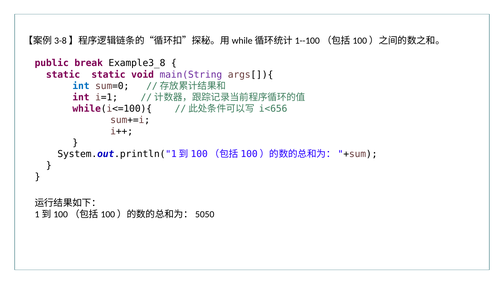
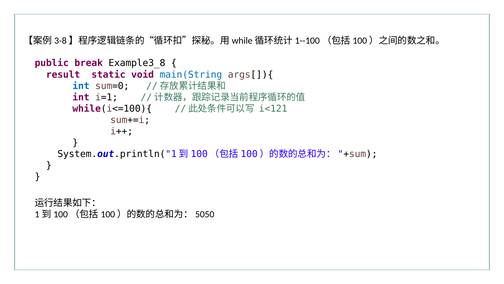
static at (63, 74): static -> result
main(String colour: purple -> blue
i<656: i<656 -> i<121
